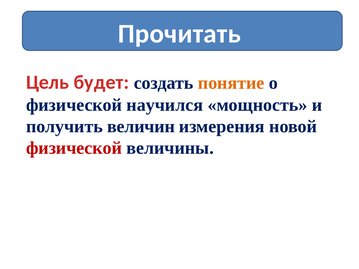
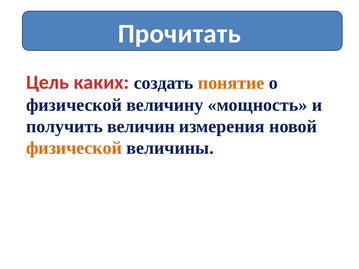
будет: будет -> каких
научился: научился -> величину
физической at (74, 148) colour: red -> orange
